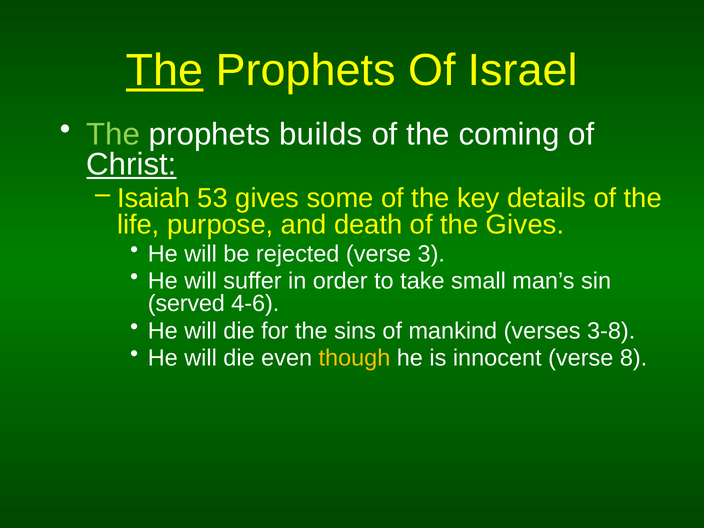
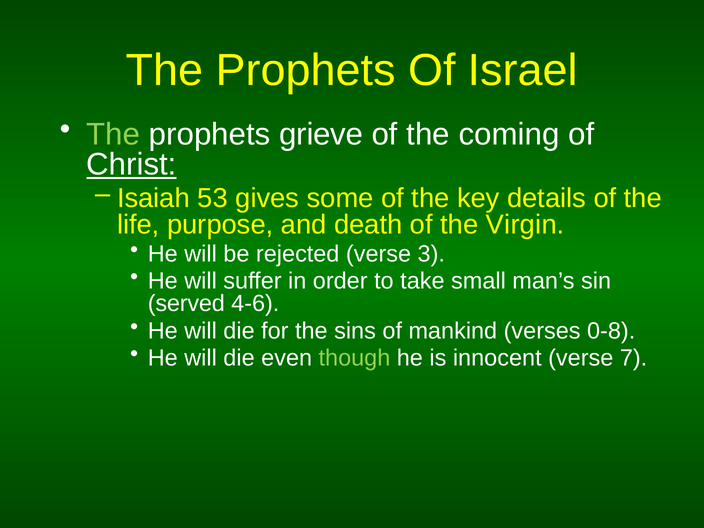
The at (165, 71) underline: present -> none
builds: builds -> grieve
the Gives: Gives -> Virgin
3-8: 3-8 -> 0-8
though colour: yellow -> light green
8: 8 -> 7
